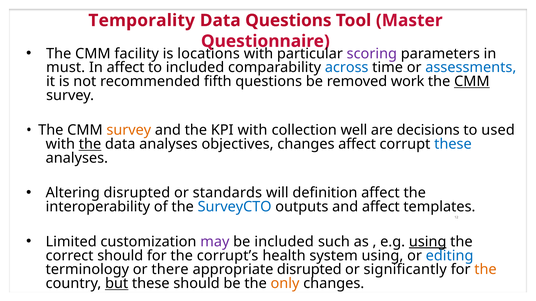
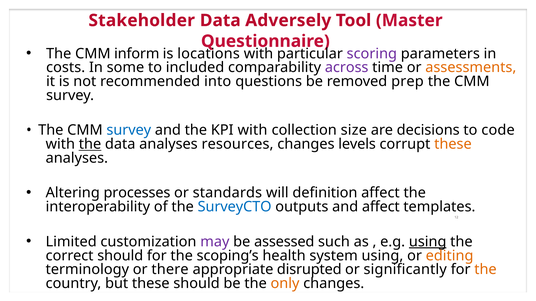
Temporality: Temporality -> Stakeholder
Data Questions: Questions -> Adversely
facility: facility -> inform
must: must -> costs
In affect: affect -> some
across colour: blue -> purple
assessments colour: blue -> orange
fifth: fifth -> into
work: work -> prep
CMM at (472, 82) underline: present -> none
survey at (129, 130) colour: orange -> blue
well: well -> size
used: used -> code
objectives: objectives -> resources
changes affect: affect -> levels
these at (453, 144) colour: blue -> orange
Altering disrupted: disrupted -> processes
be included: included -> assessed
corrupt’s: corrupt’s -> scoping’s
editing colour: blue -> orange
but underline: present -> none
